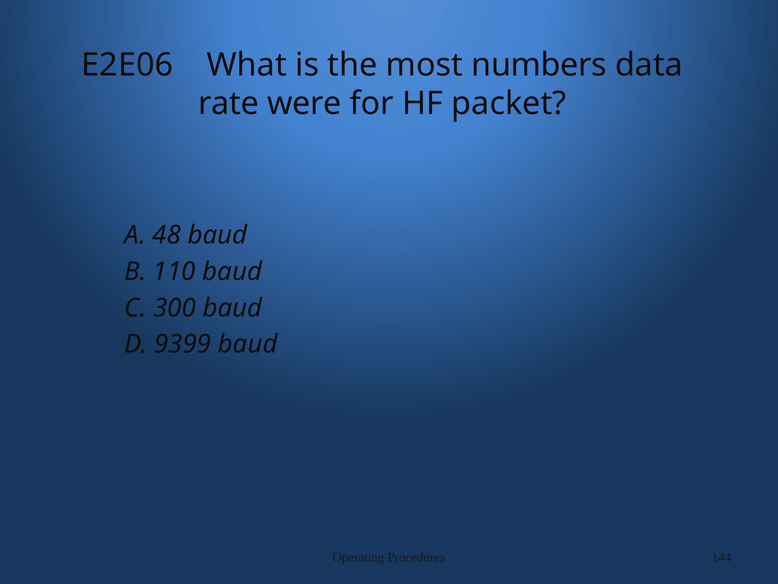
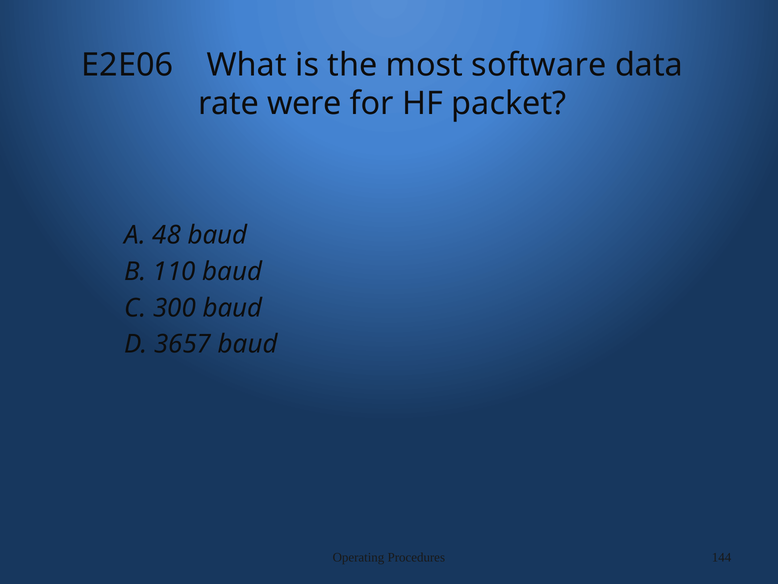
numbers: numbers -> software
9399: 9399 -> 3657
